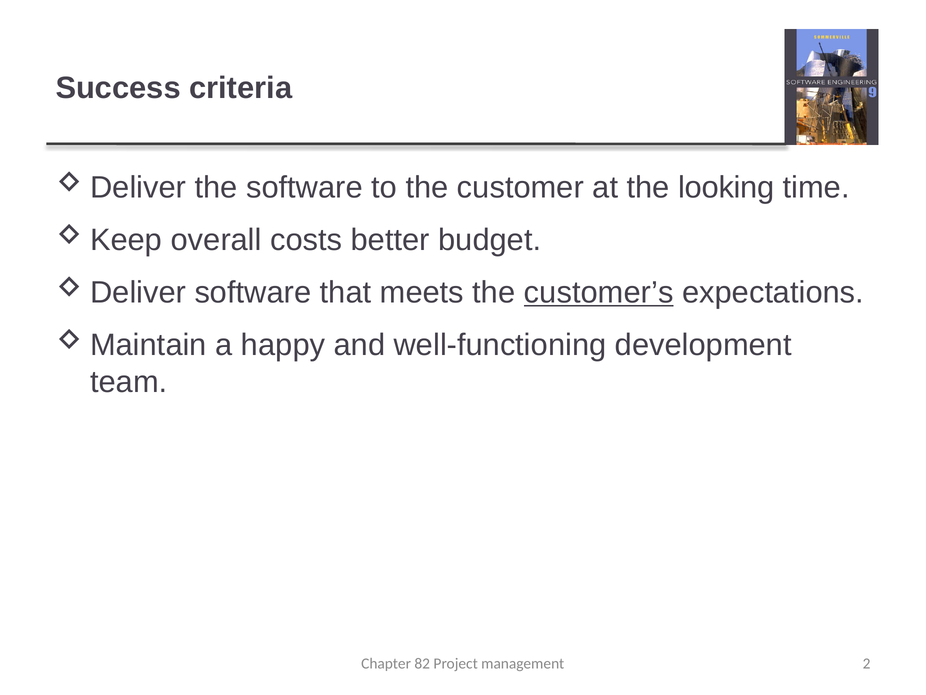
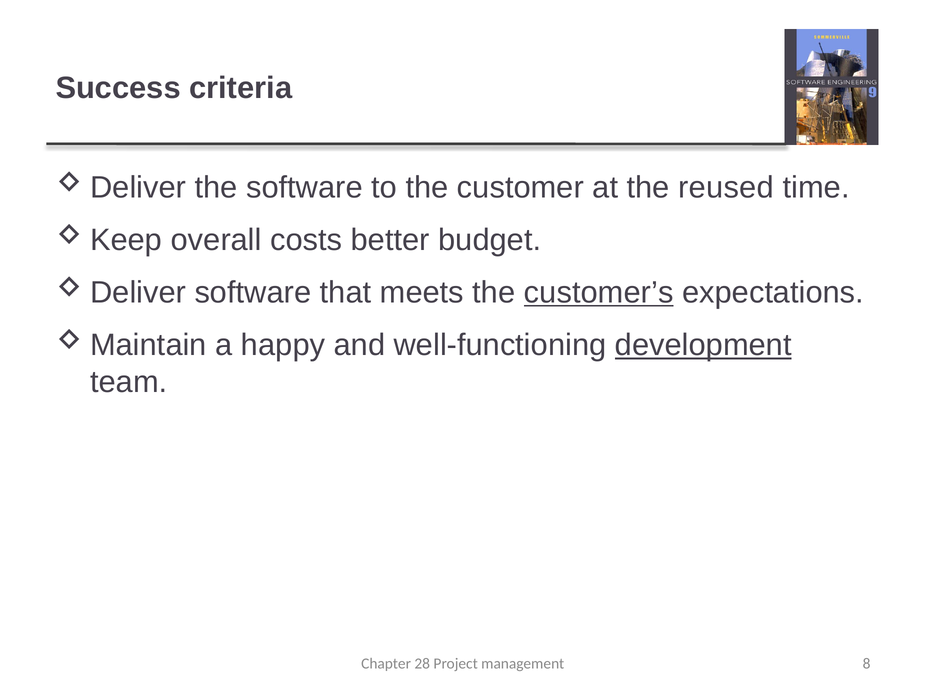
looking: looking -> reused
development underline: none -> present
82: 82 -> 28
2: 2 -> 8
